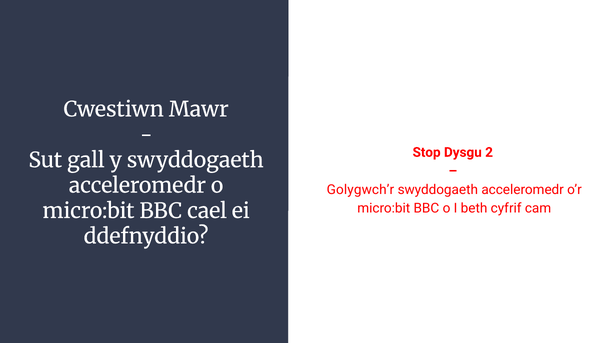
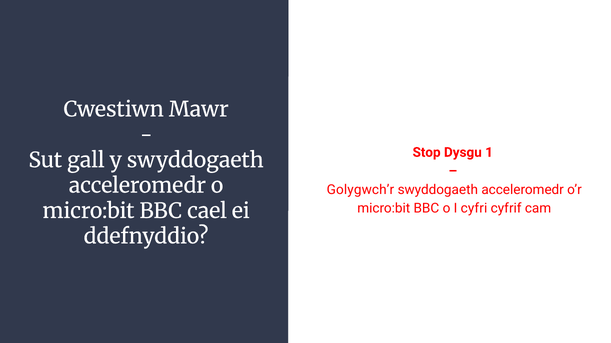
2: 2 -> 1
beth: beth -> cyfri
